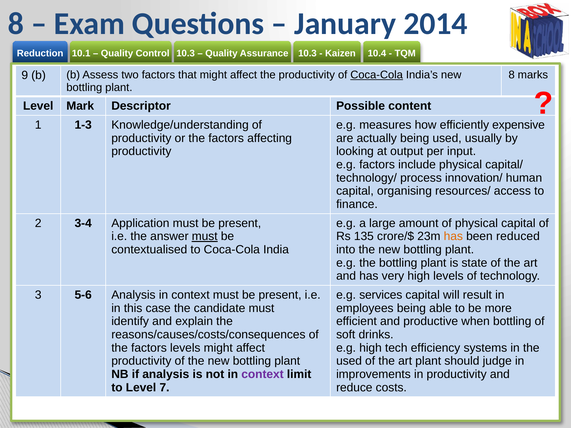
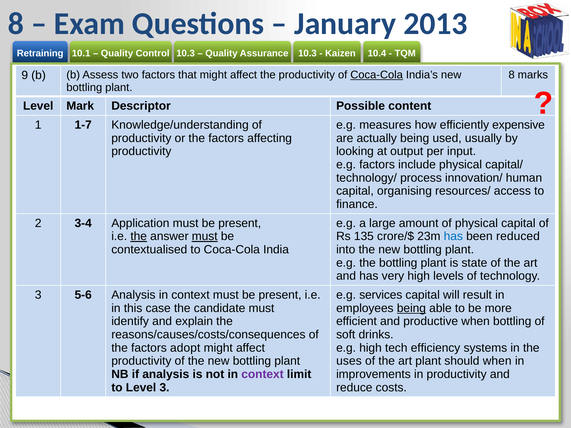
2014: 2014 -> 2013
Reduction: Reduction -> Retraining
1-3: 1-3 -> 1-7
the at (139, 237) underline: none -> present
has at (453, 237) colour: orange -> blue
being at (411, 308) underline: none -> present
factors levels: levels -> adopt
used at (349, 361): used -> uses
should judge: judge -> when
Level 7: 7 -> 3
